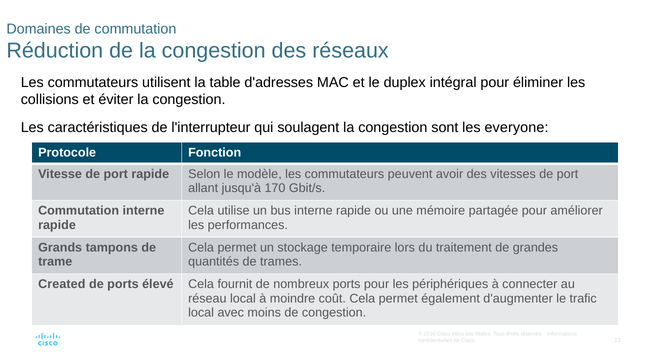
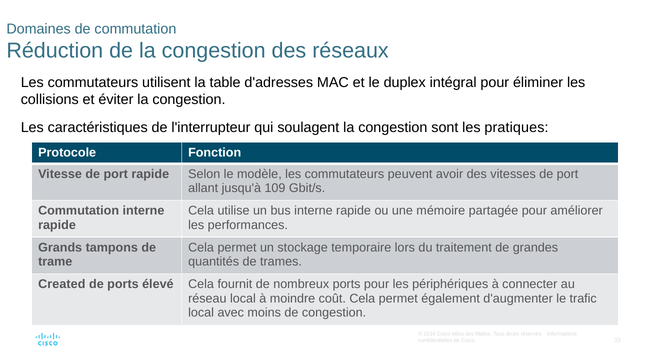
everyone: everyone -> pratiques
170: 170 -> 109
